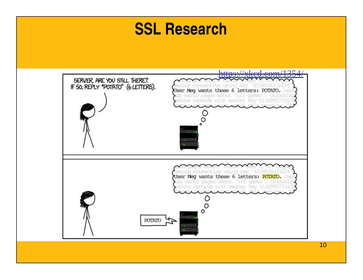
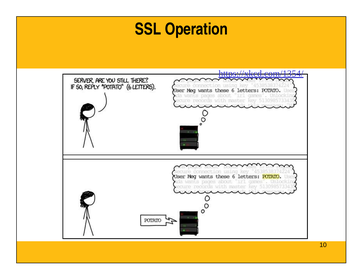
Research: Research -> Operation
